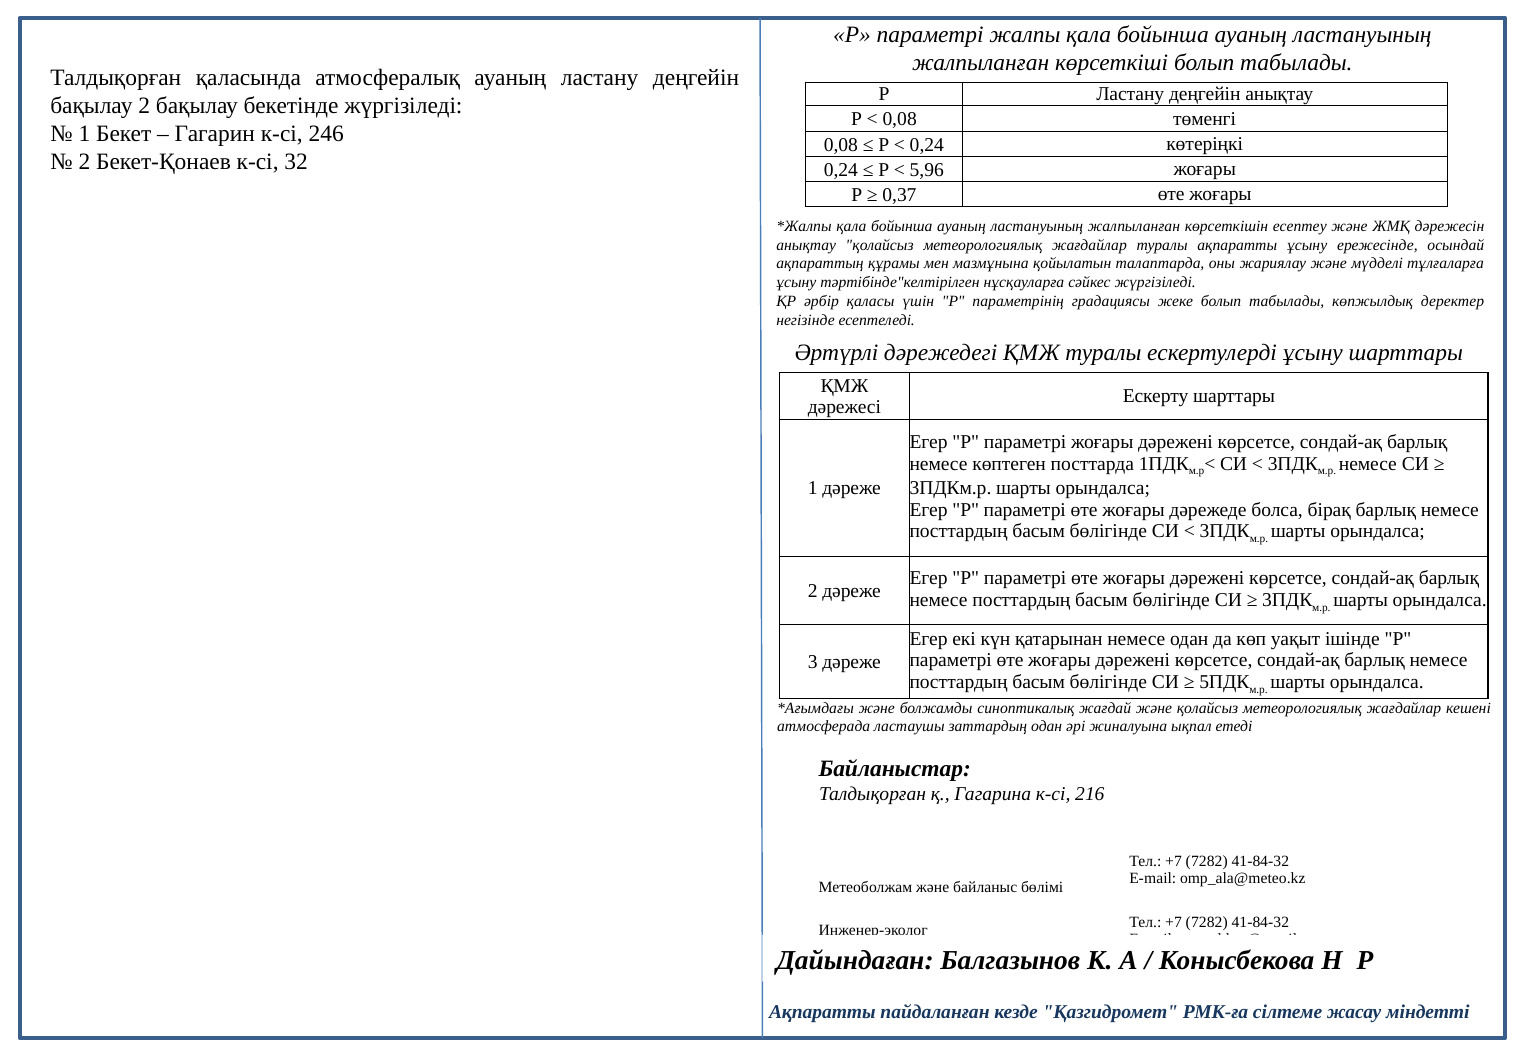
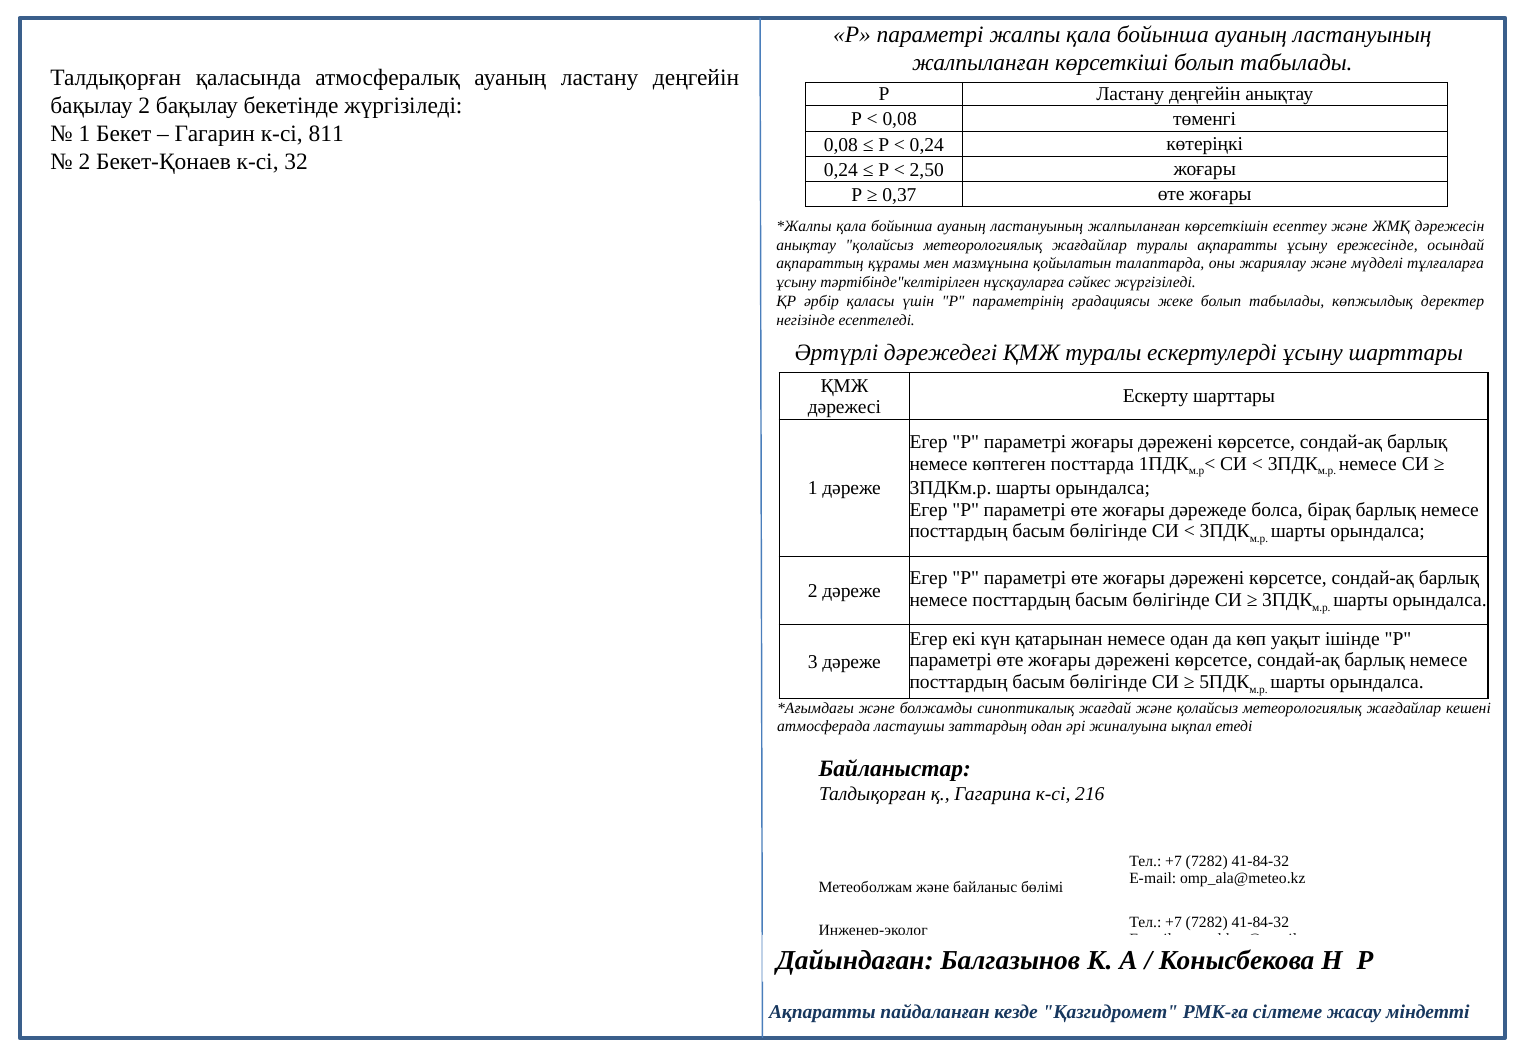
246: 246 -> 811
5,96: 5,96 -> 2,50
